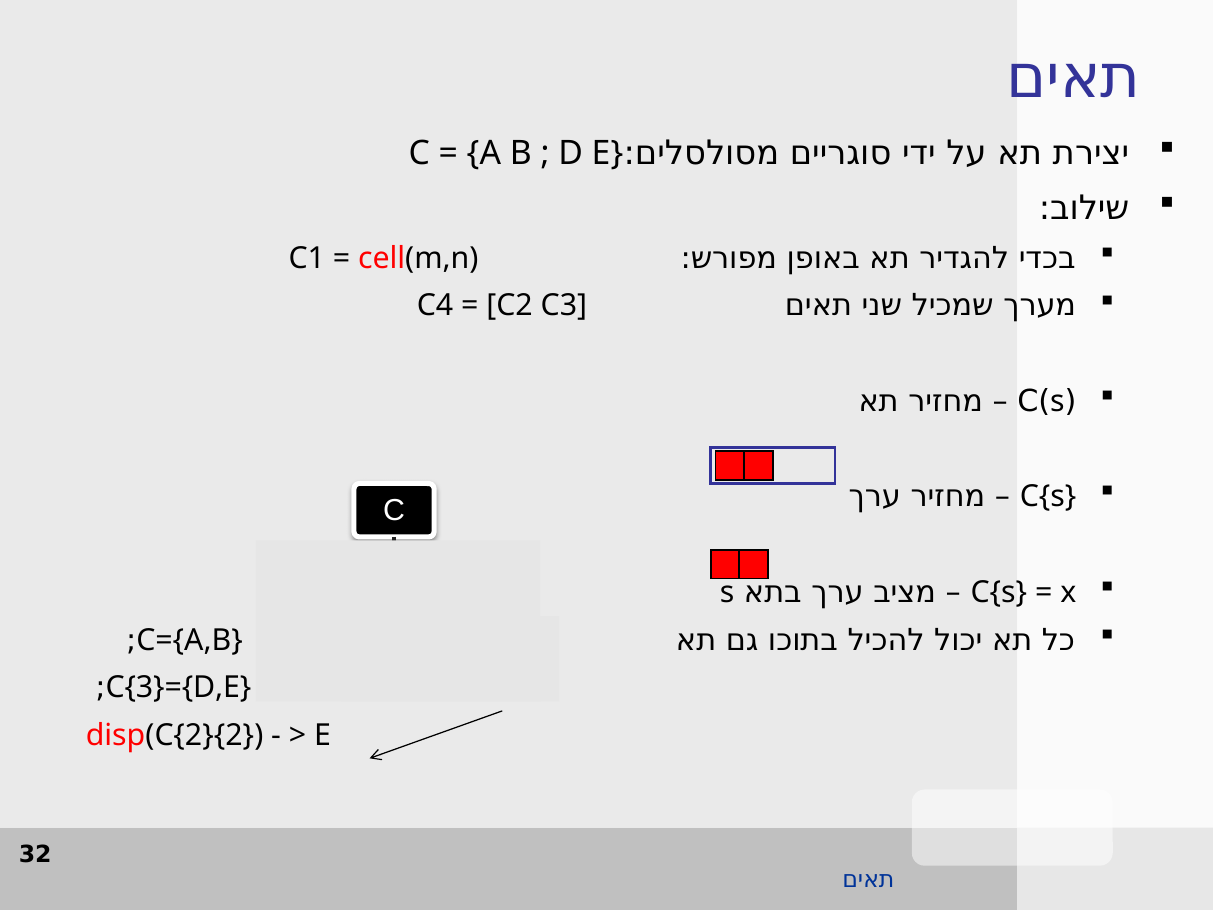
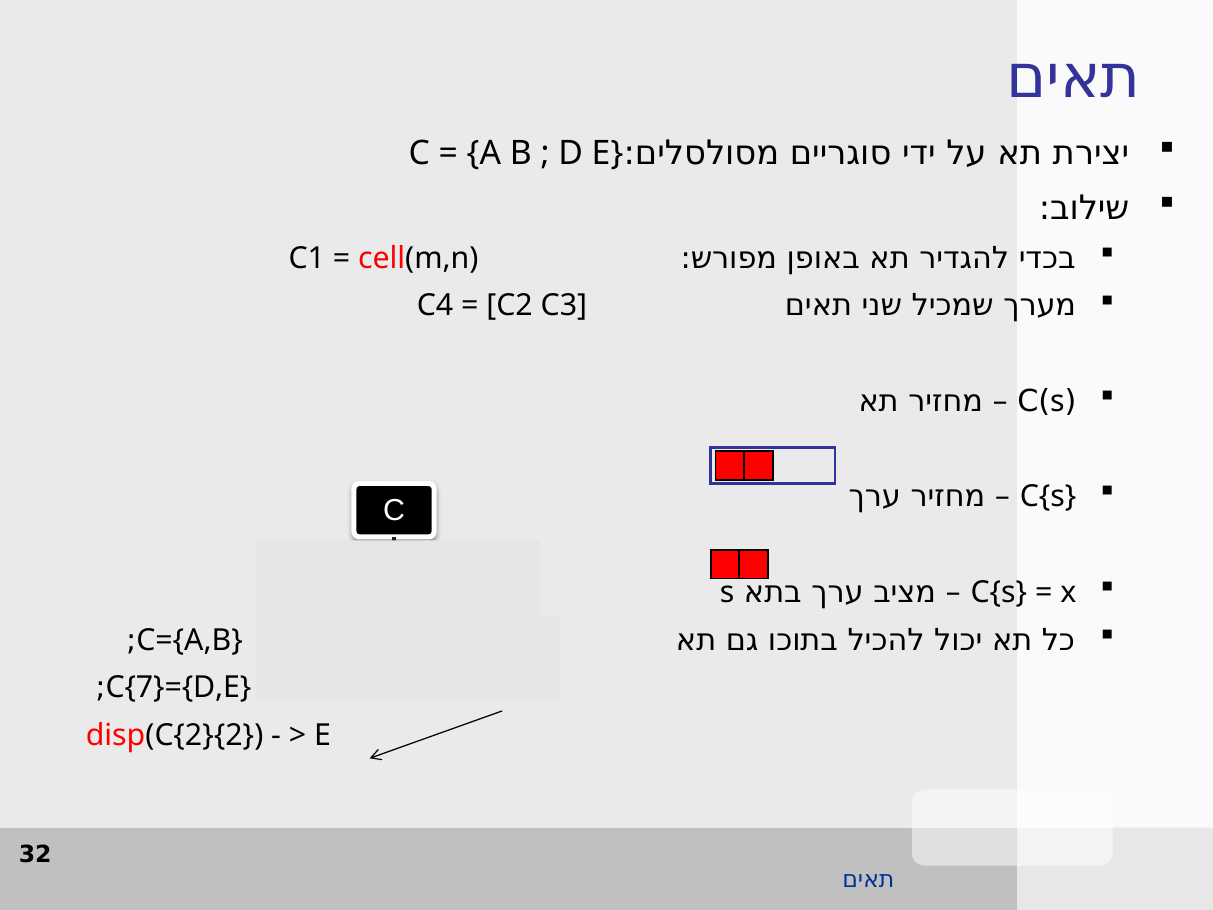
C{3}={D,E: C{3}={D,E -> C{7}={D,E
